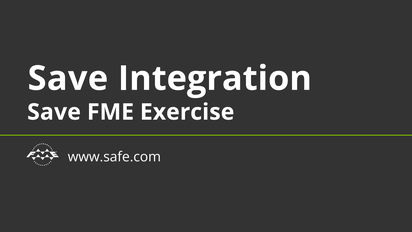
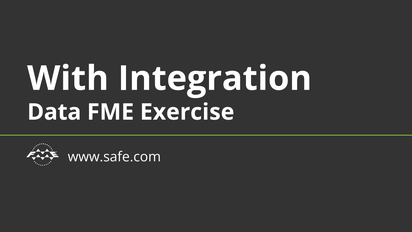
Save at (68, 78): Save -> With
Save at (54, 112): Save -> Data
